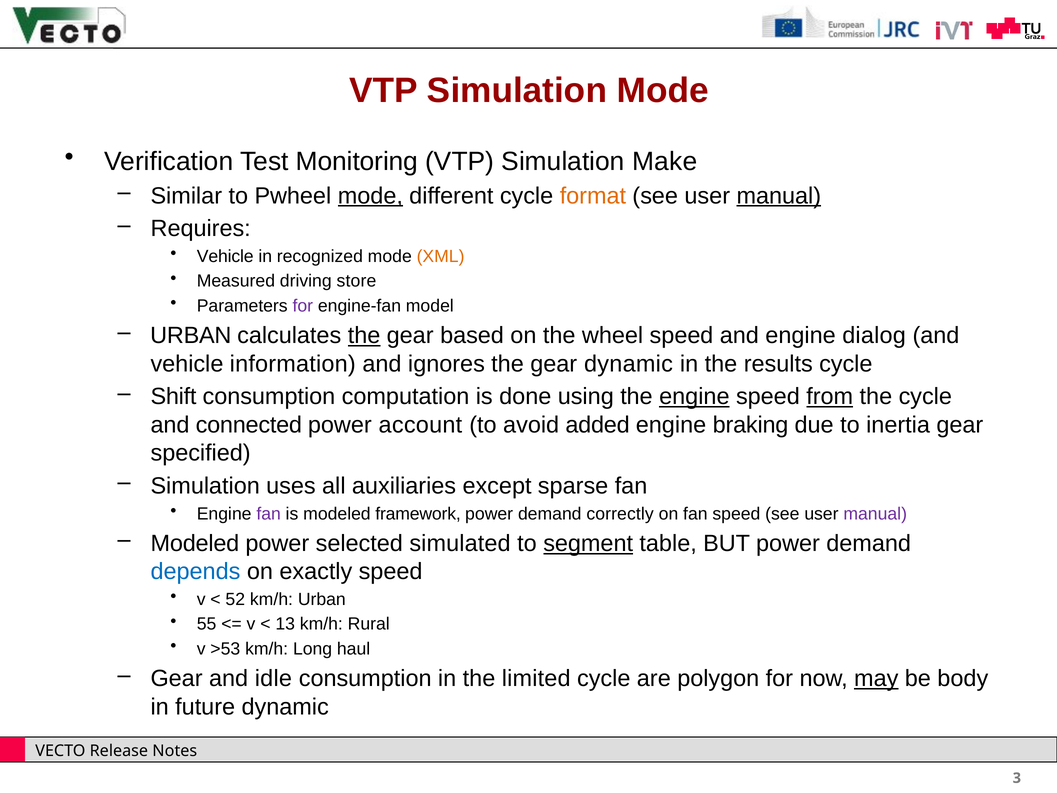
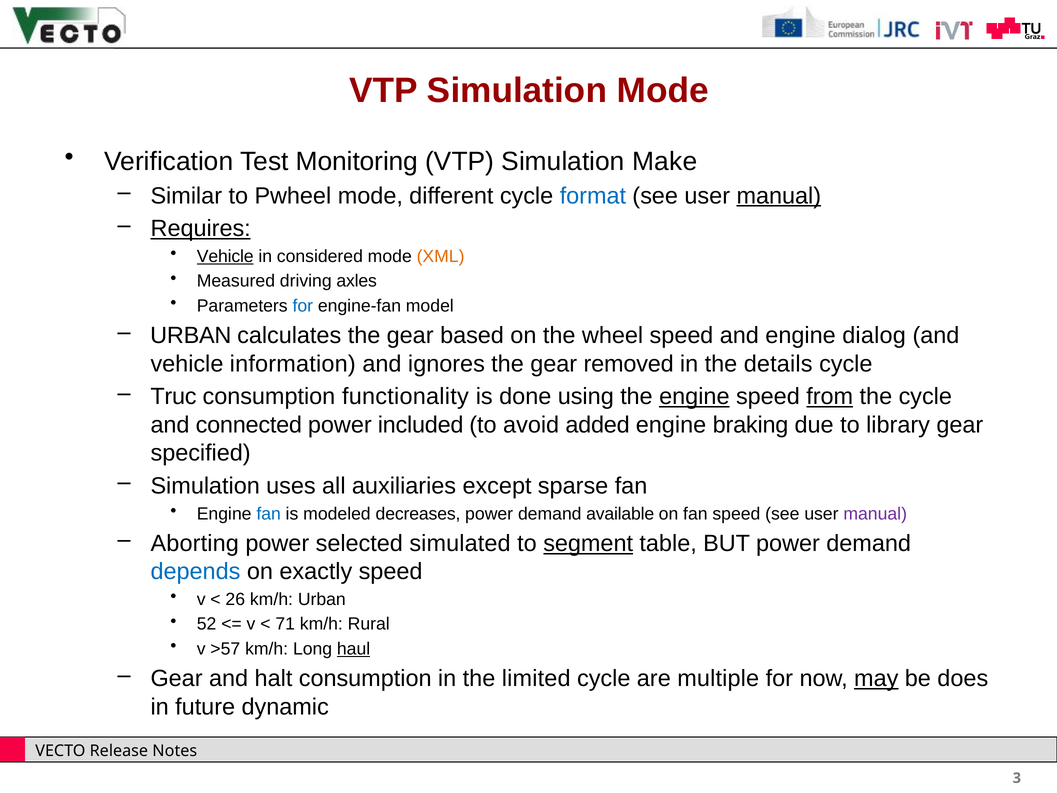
mode at (370, 196) underline: present -> none
format colour: orange -> blue
Requires underline: none -> present
Vehicle at (225, 256) underline: none -> present
recognized: recognized -> considered
store: store -> axles
for at (303, 306) colour: purple -> blue
the at (364, 336) underline: present -> none
gear dynamic: dynamic -> removed
results: results -> details
Shift: Shift -> Truc
computation: computation -> functionality
account: account -> included
inertia: inertia -> library
fan at (269, 514) colour: purple -> blue
framework: framework -> decreases
correctly: correctly -> available
Modeled at (195, 543): Modeled -> Aborting
52: 52 -> 26
55: 55 -> 52
13: 13 -> 71
>53: >53 -> >57
haul underline: none -> present
idle: idle -> halt
polygon: polygon -> multiple
body: body -> does
